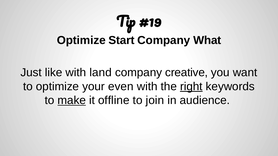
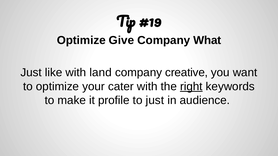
Start: Start -> Give
even: even -> cater
make underline: present -> none
offline: offline -> profile
to join: join -> just
